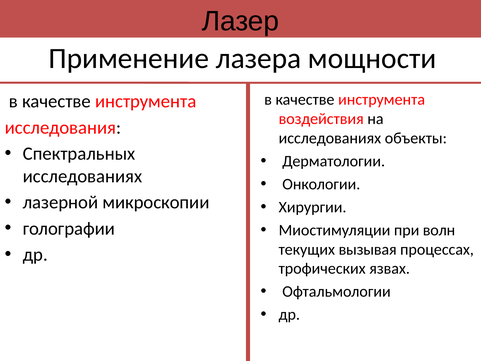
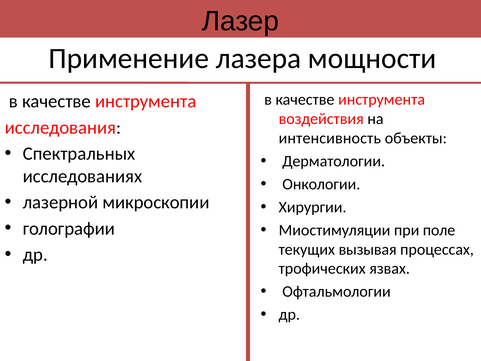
исследованиях at (330, 138): исследованиях -> интенсивность
волн: волн -> поле
